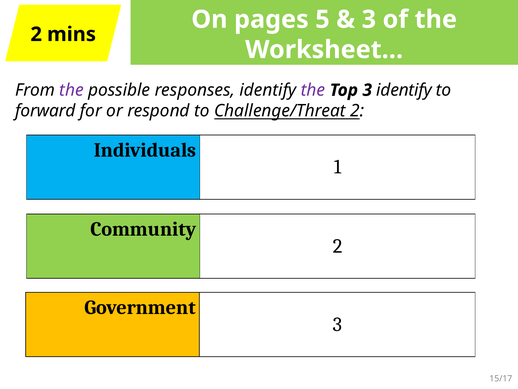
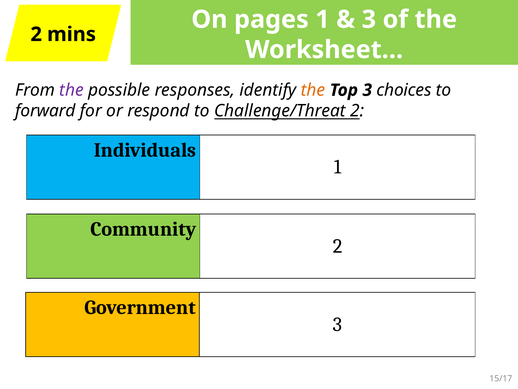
pages 5: 5 -> 1
the at (313, 90) colour: purple -> orange
3 identify: identify -> choices
